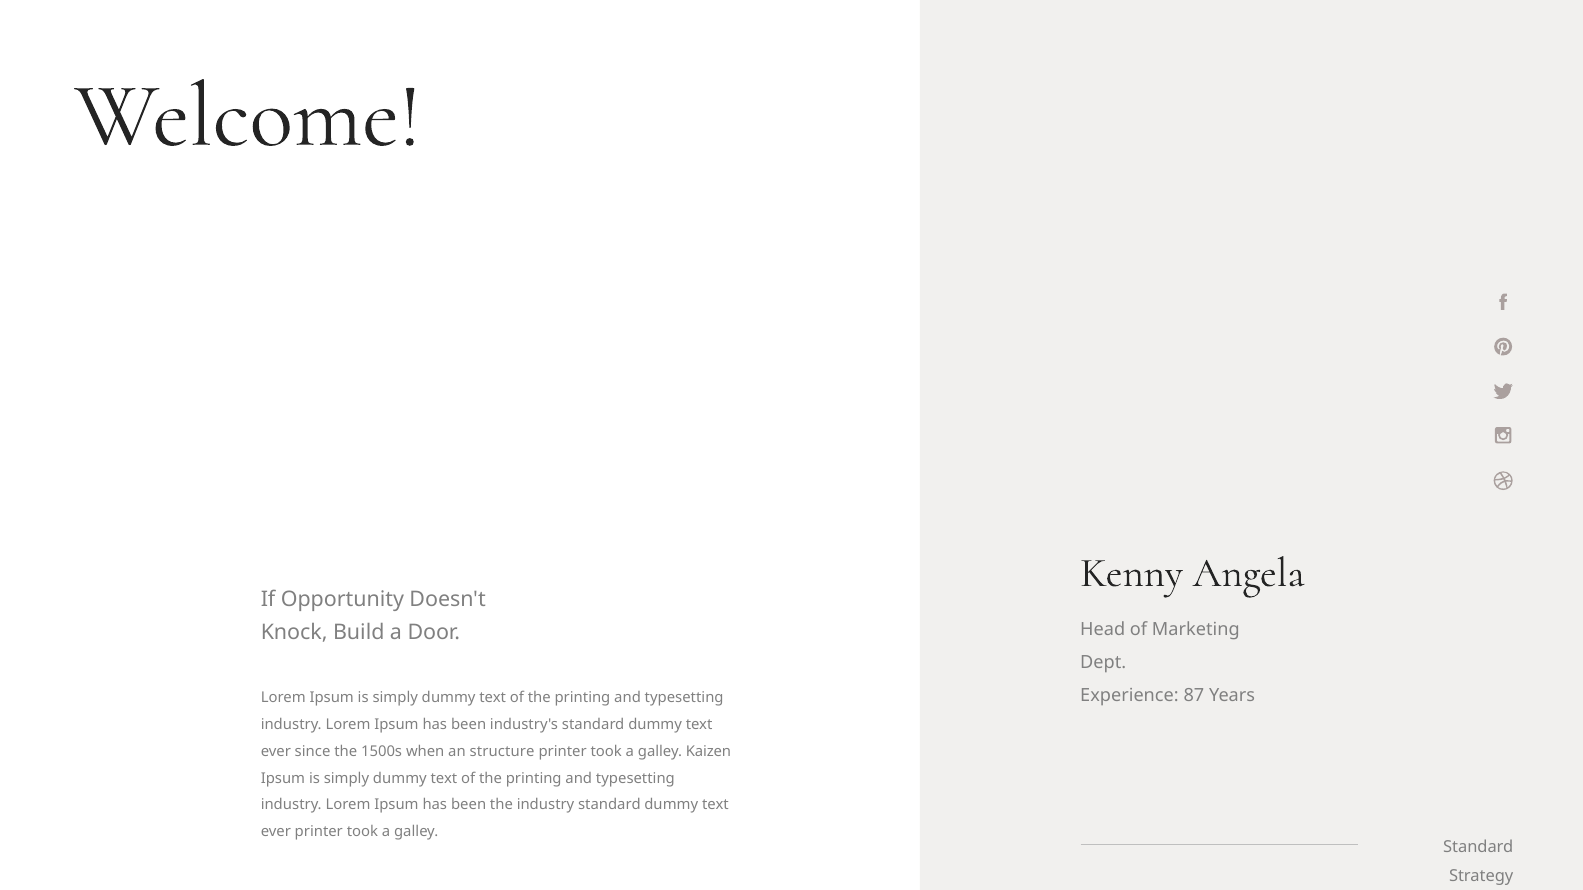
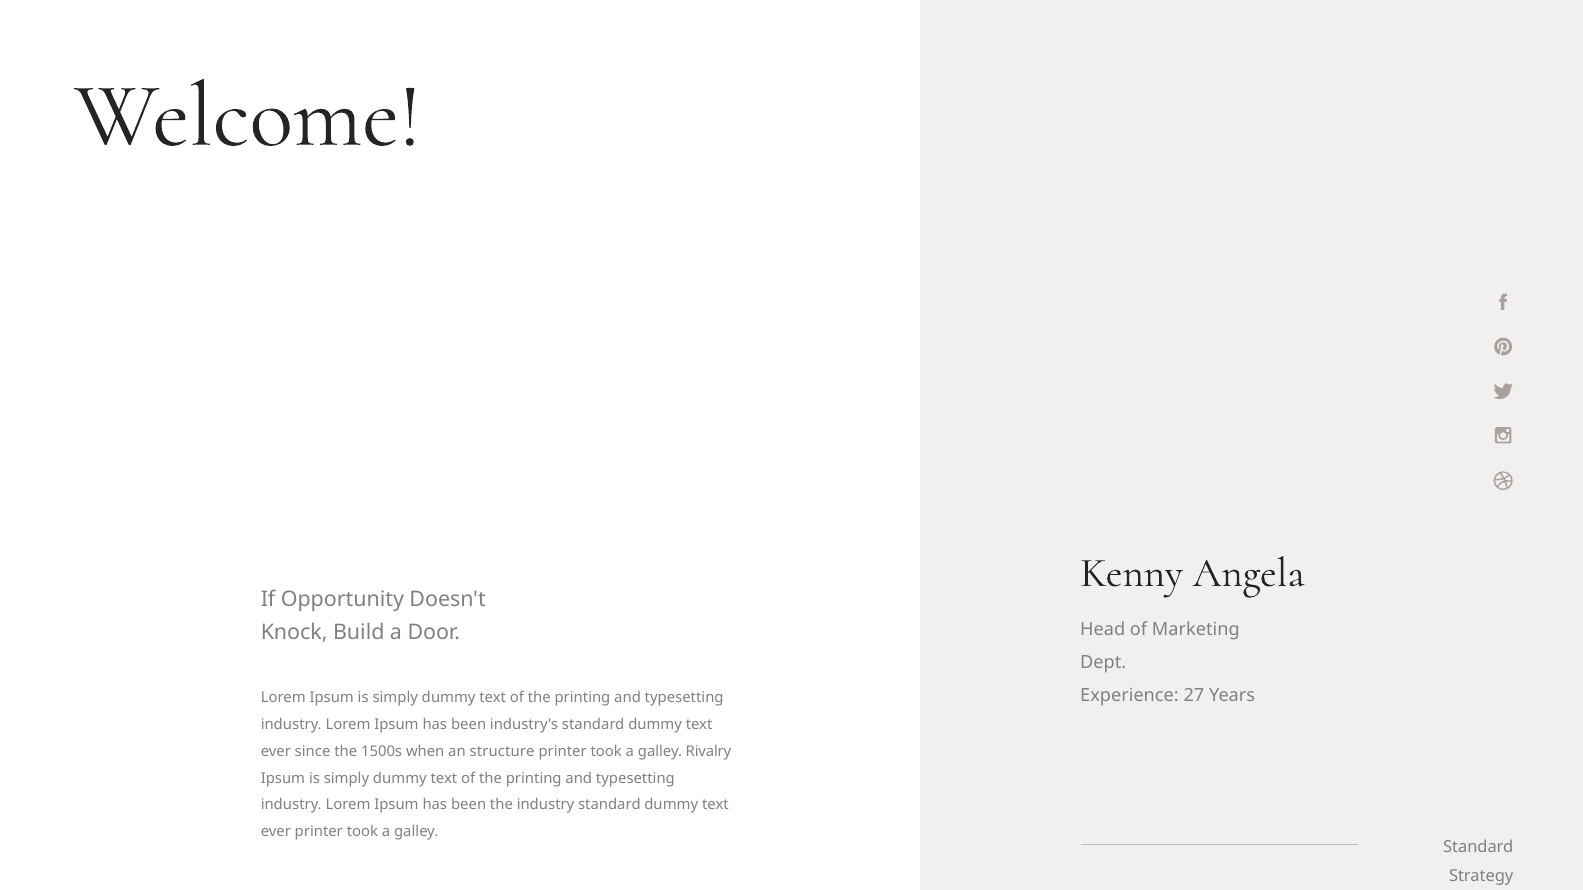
87: 87 -> 27
Kaizen: Kaizen -> Rivalry
